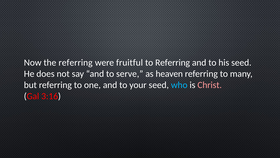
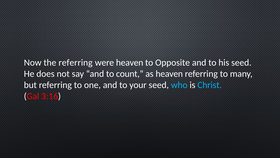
were fruitful: fruitful -> heaven
to Referring: Referring -> Opposite
serve: serve -> count
Christ colour: pink -> light blue
